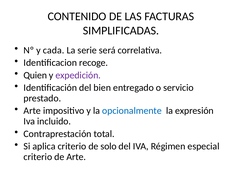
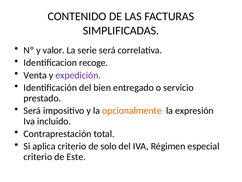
cada: cada -> valor
Quien: Quien -> Venta
Arte at (32, 110): Arte -> Será
opcionalmente colour: blue -> orange
de Arte: Arte -> Este
